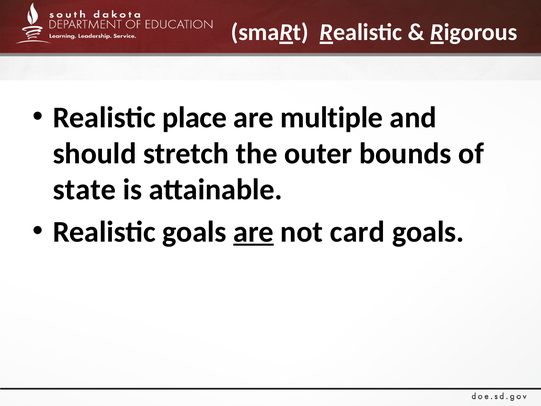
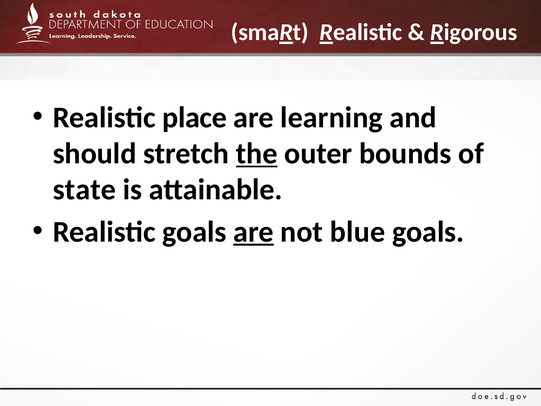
multiple: multiple -> learning
the underline: none -> present
card: card -> blue
